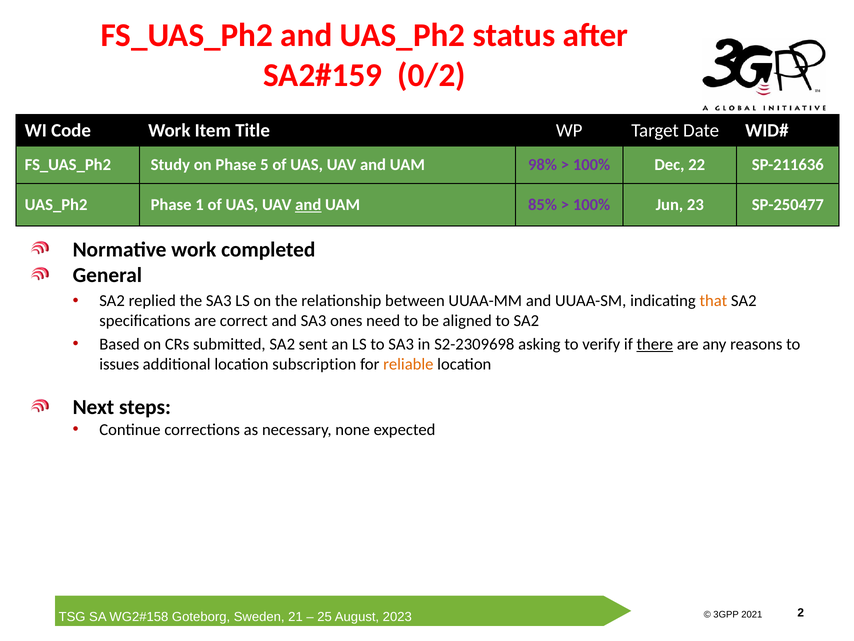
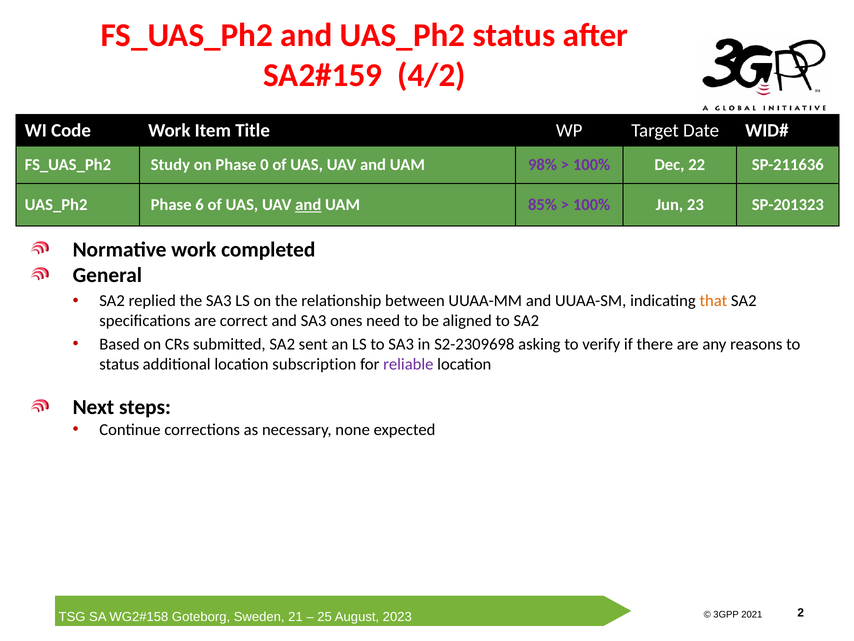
0/2: 0/2 -> 4/2
5: 5 -> 0
1: 1 -> 6
SP-250477: SP-250477 -> SP-201323
there underline: present -> none
issues at (119, 364): issues -> status
reliable colour: orange -> purple
